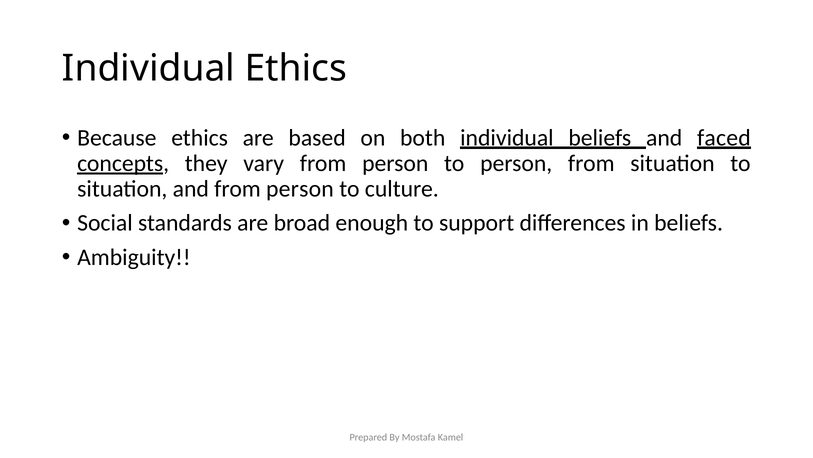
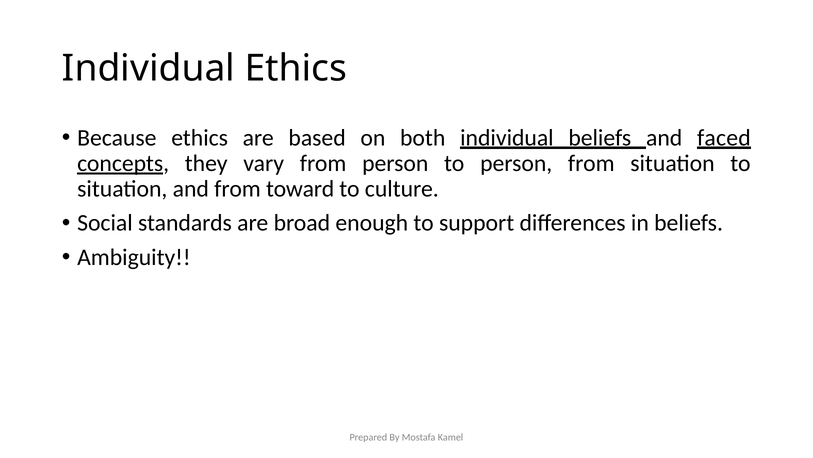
and from person: person -> toward
